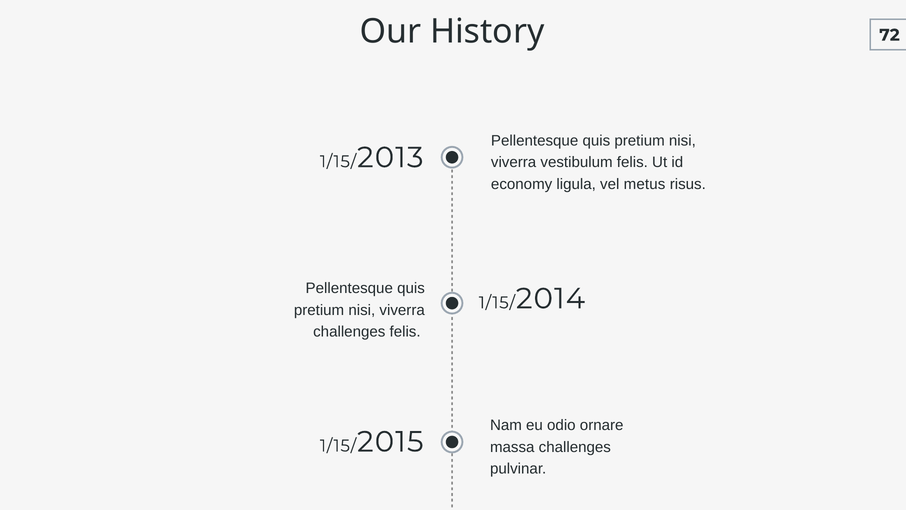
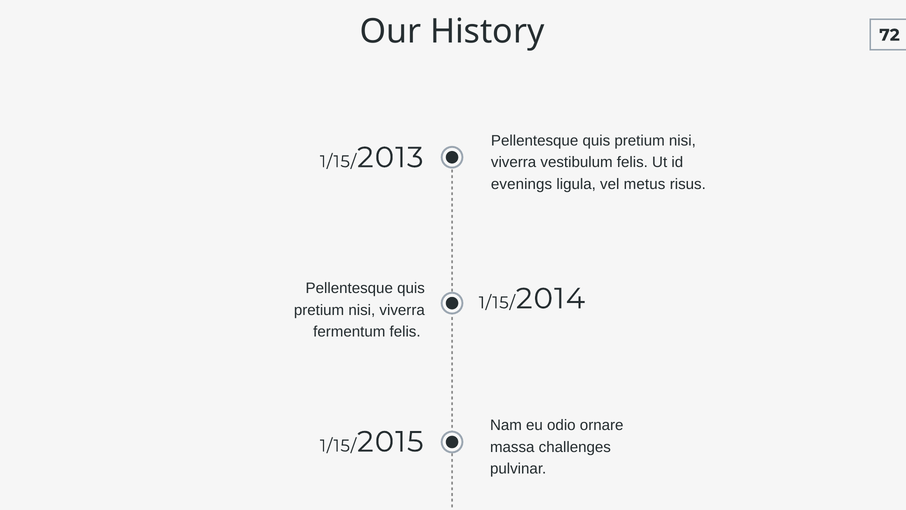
economy: economy -> evenings
challenges at (349, 332): challenges -> fermentum
